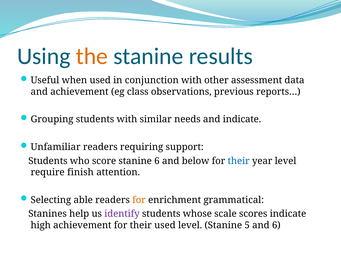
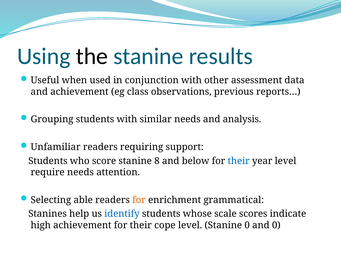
the colour: orange -> black
and indicate: indicate -> analysis
stanine 6: 6 -> 8
require finish: finish -> needs
identify colour: purple -> blue
their used: used -> cope
Stanine 5: 5 -> 0
and 6: 6 -> 0
